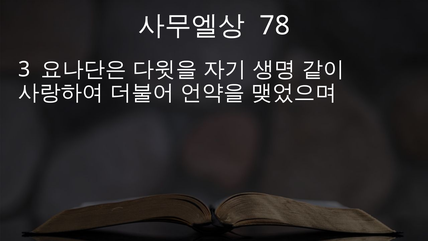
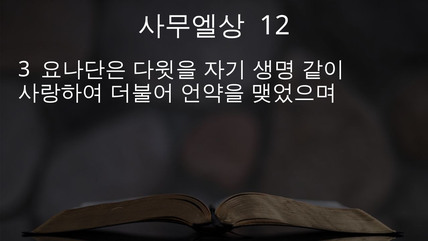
78: 78 -> 12
